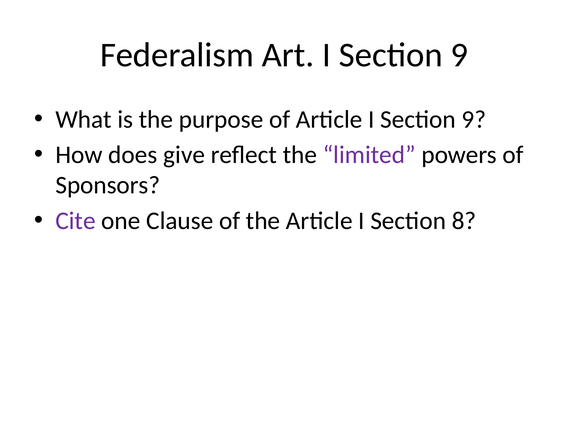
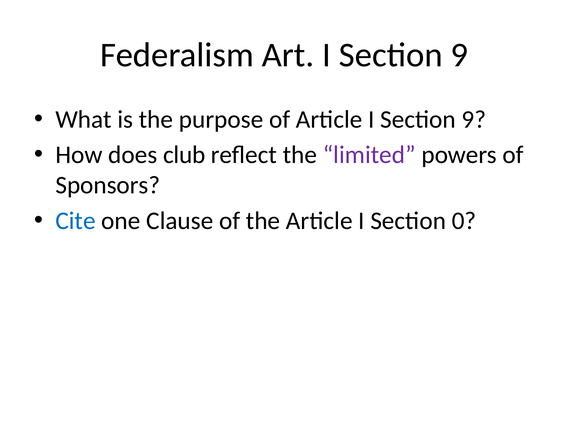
give: give -> club
Cite colour: purple -> blue
8: 8 -> 0
